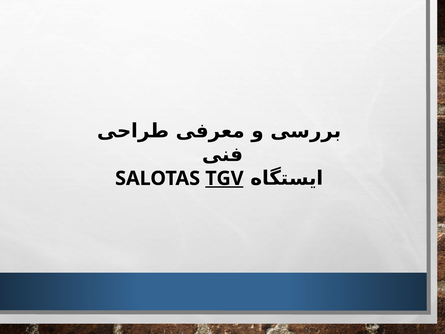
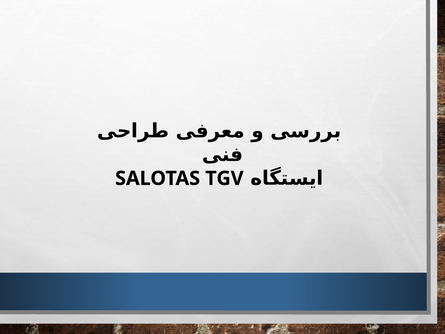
TGV underline: present -> none
